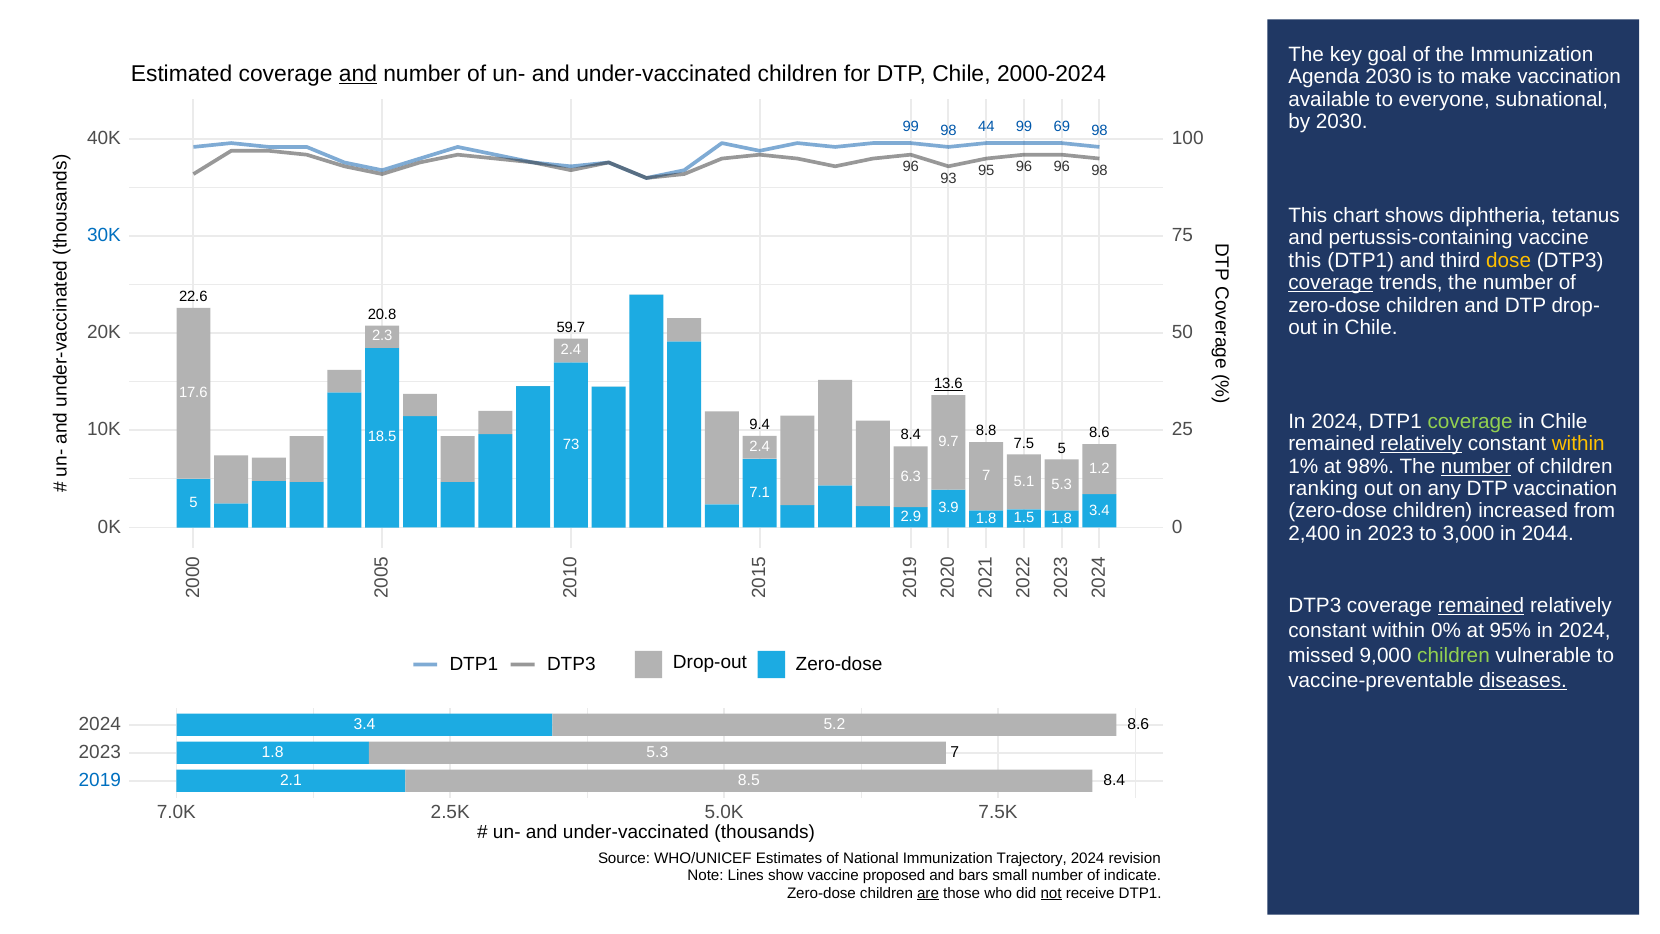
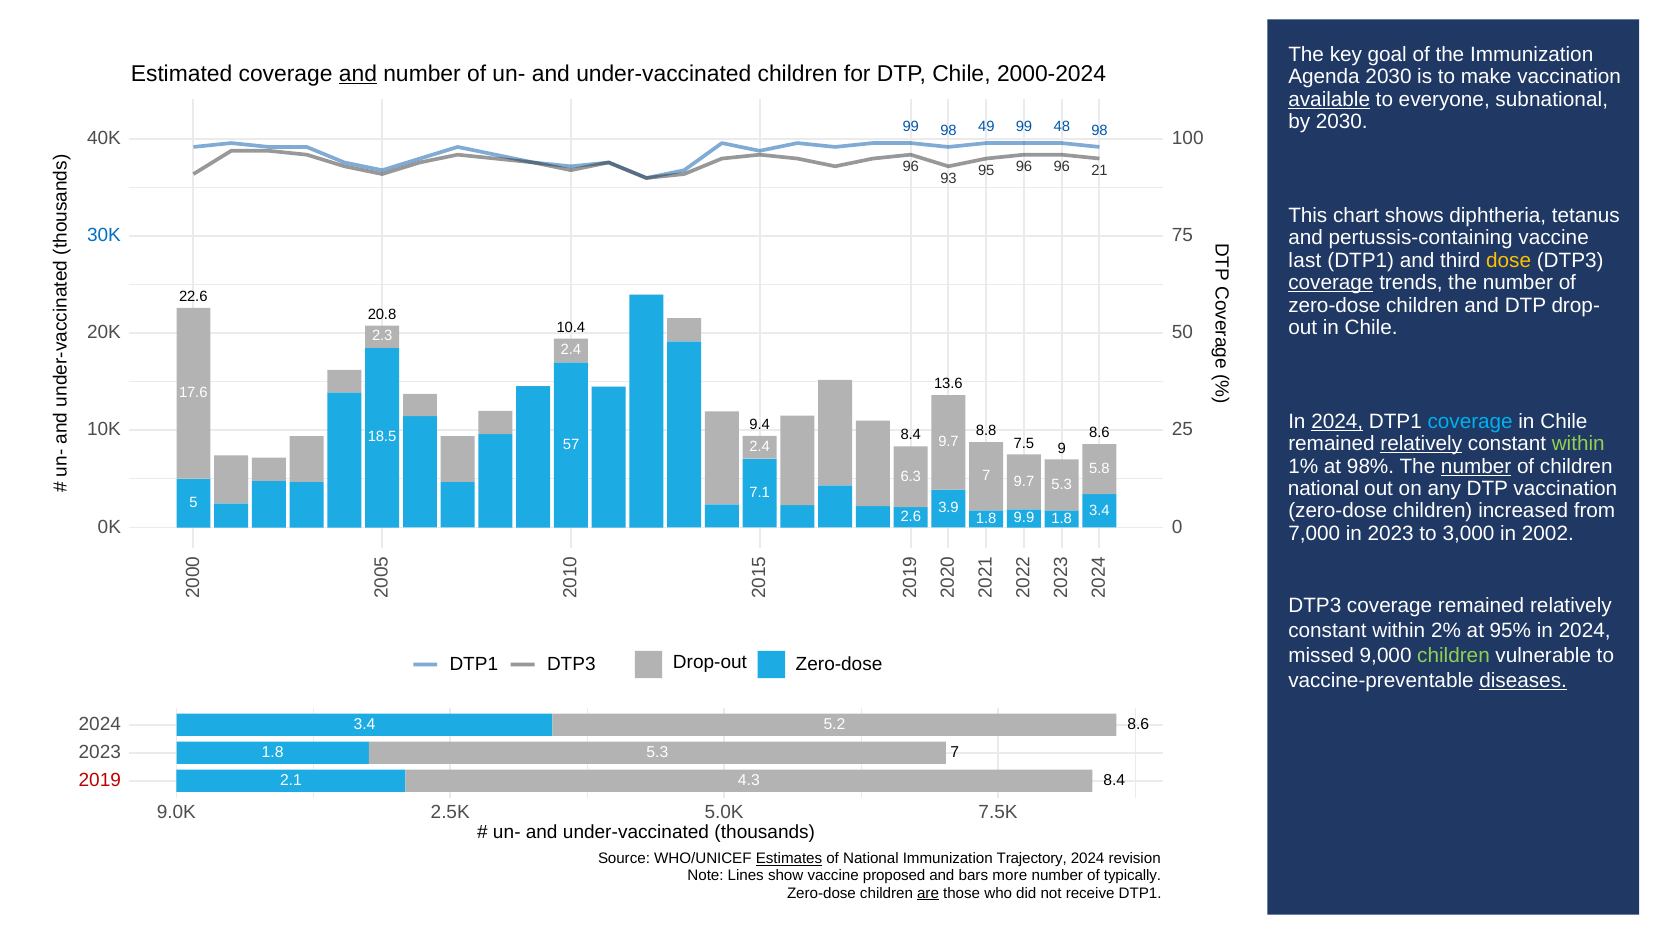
available underline: none -> present
44: 44 -> 49
69: 69 -> 48
96 98: 98 -> 21
this at (1305, 260): this -> last
59.7: 59.7 -> 10.4
13.6 underline: present -> none
2024 at (1337, 421) underline: none -> present
coverage at (1470, 421) colour: light green -> light blue
73: 73 -> 57
within at (1578, 444) colour: yellow -> light green
7.5 5: 5 -> 9
1.2: 1.2 -> 5.8
7 5.1: 5.1 -> 9.7
ranking at (1323, 489): ranking -> national
2.9: 2.9 -> 2.6
1.5: 1.5 -> 9.9
2,400: 2,400 -> 7,000
2044: 2044 -> 2002
remained at (1481, 606) underline: present -> none
0%: 0% -> 2%
2019 colour: blue -> red
8.5: 8.5 -> 4.3
7.0K: 7.0K -> 9.0K
Estimates underline: none -> present
small: small -> more
indicate: indicate -> typically
not underline: present -> none
